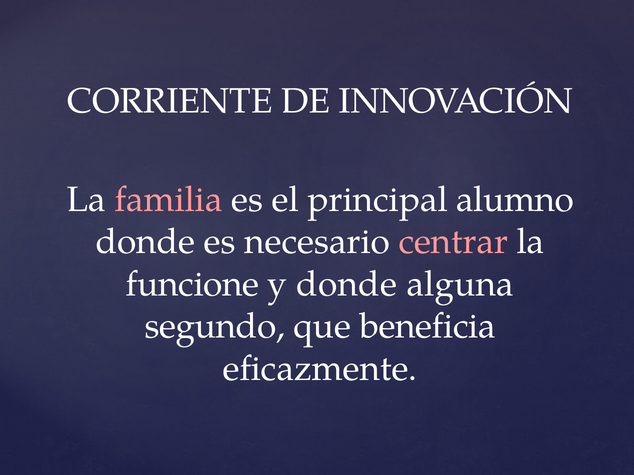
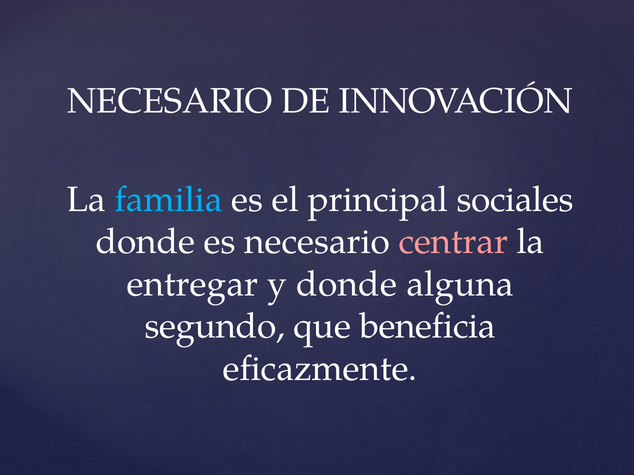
CORRIENTE at (170, 101): CORRIENTE -> NECESARIO
familia colour: pink -> light blue
alumno: alumno -> sociales
funcione: funcione -> entregar
